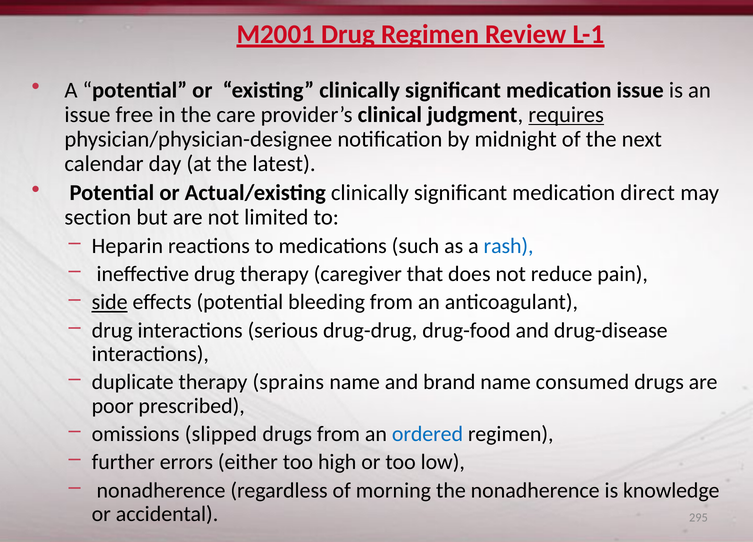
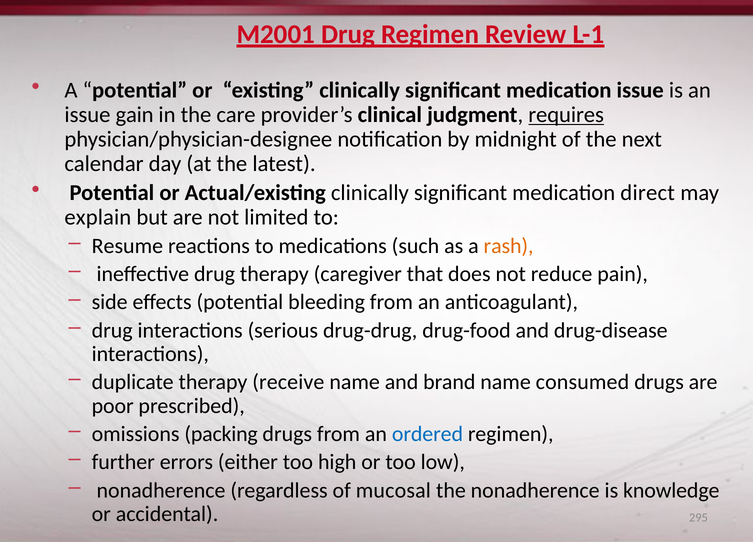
free: free -> gain
section: section -> explain
Heparin: Heparin -> Resume
rash colour: blue -> orange
side underline: present -> none
sprains: sprains -> receive
slipped: slipped -> packing
morning: morning -> mucosal
